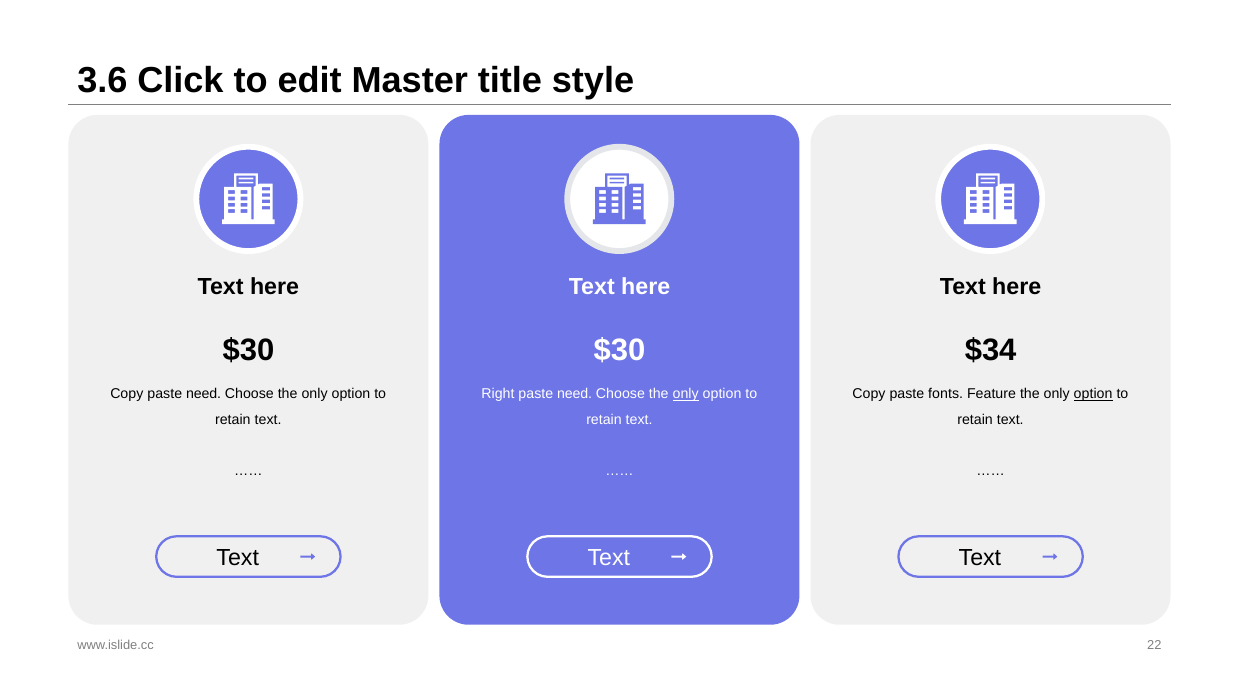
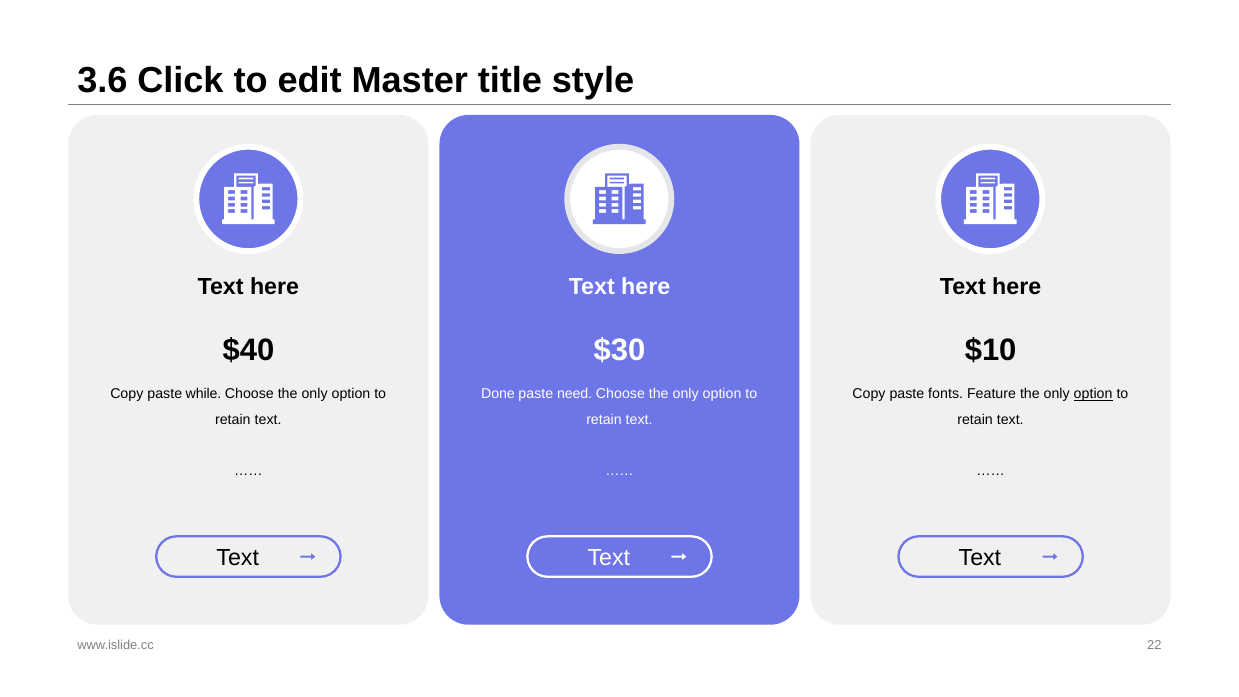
$30 at (248, 351): $30 -> $40
$34: $34 -> $10
Copy paste need: need -> while
Right: Right -> Done
only at (686, 394) underline: present -> none
